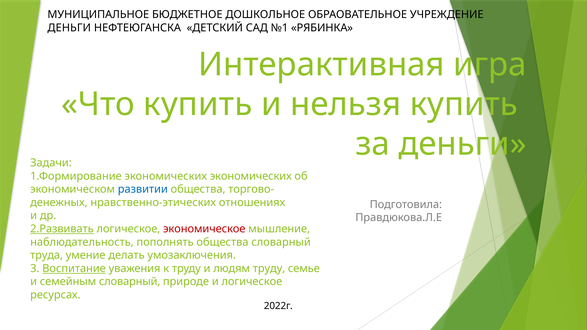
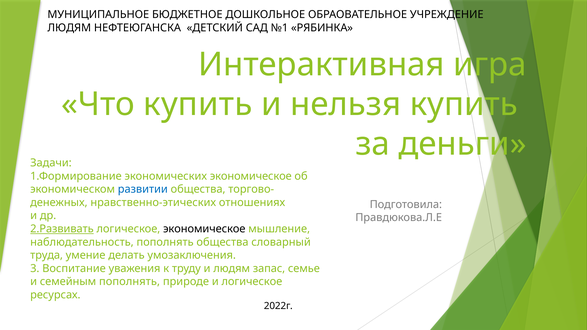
ДЕНЬГИ at (69, 28): ДЕНЬГИ -> ЛЮДЯМ
экономических экономических: экономических -> экономическое
экономическое at (204, 229) colour: red -> black
Воспитание underline: present -> none
людям труду: труду -> запас
семейным словарный: словарный -> пополнять
